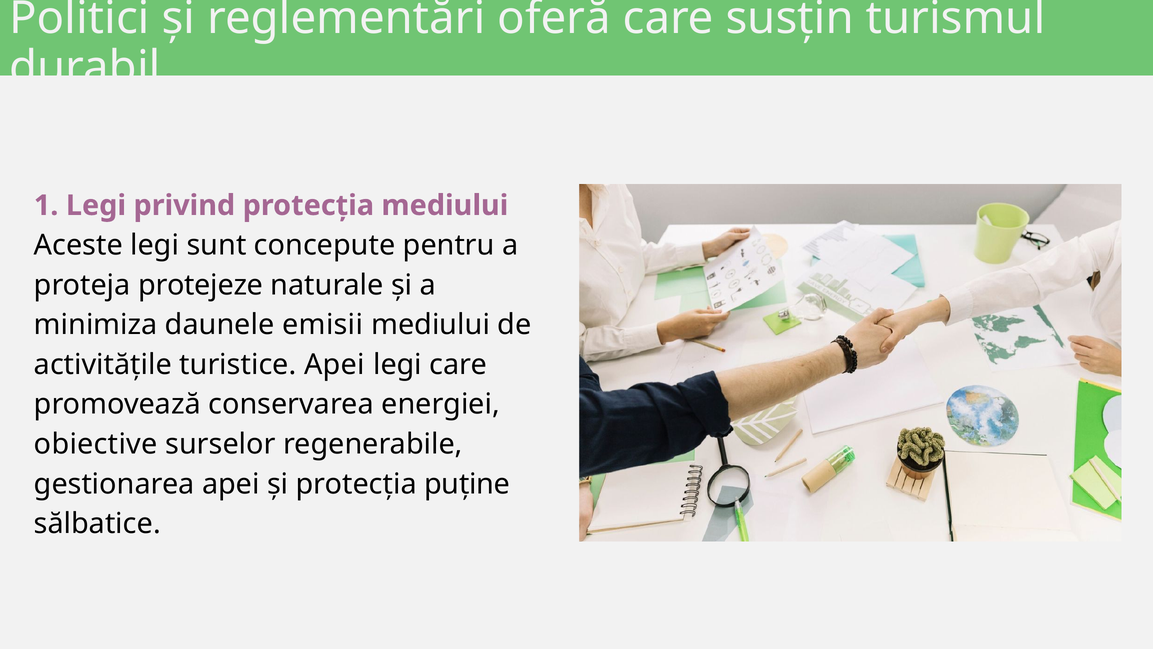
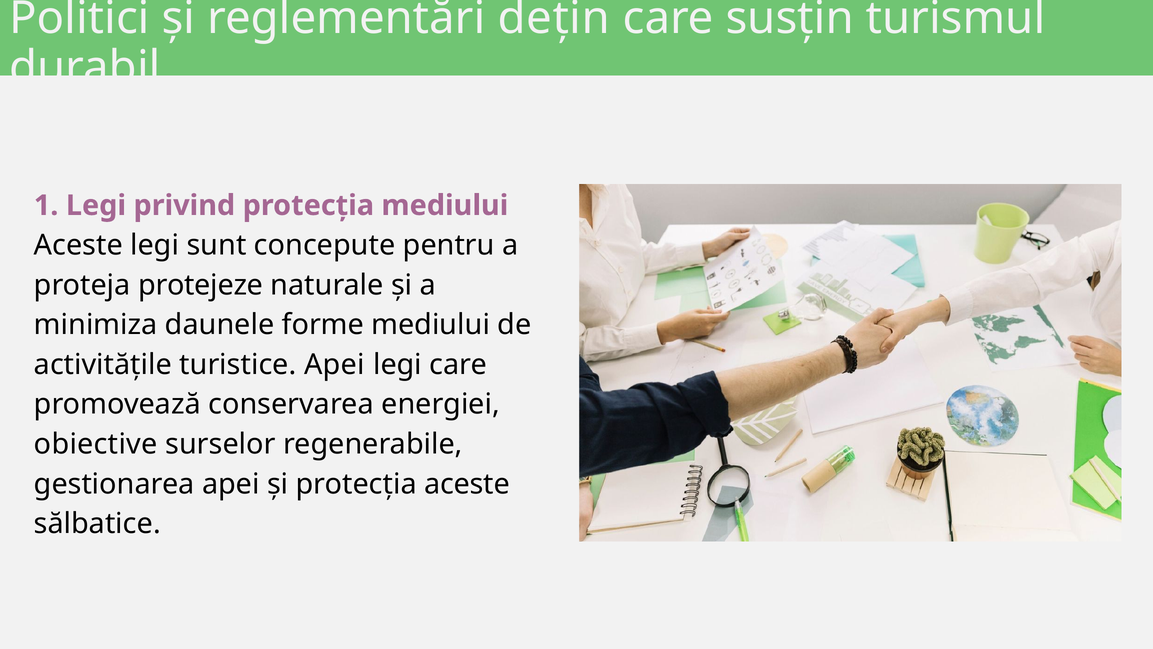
oferă: oferă -> dețin
emisii: emisii -> forme
protecția puține: puține -> aceste
